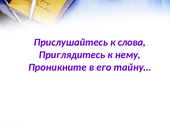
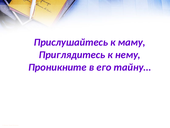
слова: слова -> маму
